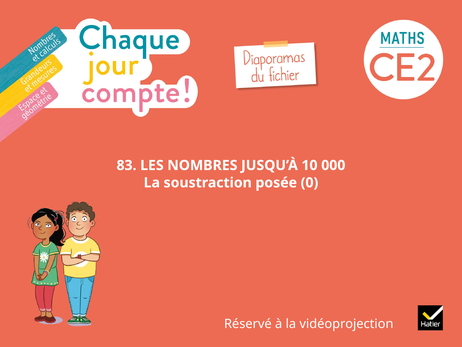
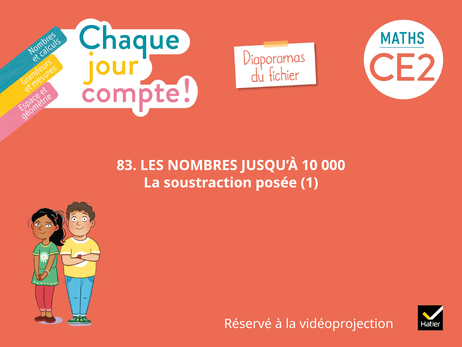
0: 0 -> 1
